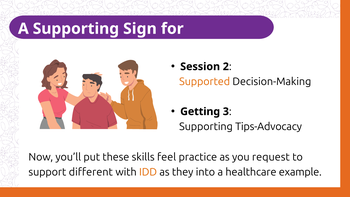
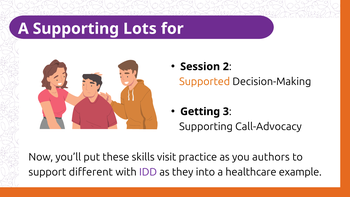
Sign: Sign -> Lots
Tips-Advocacy: Tips-Advocacy -> Call-Advocacy
feel: feel -> visit
request: request -> authors
IDD colour: orange -> purple
